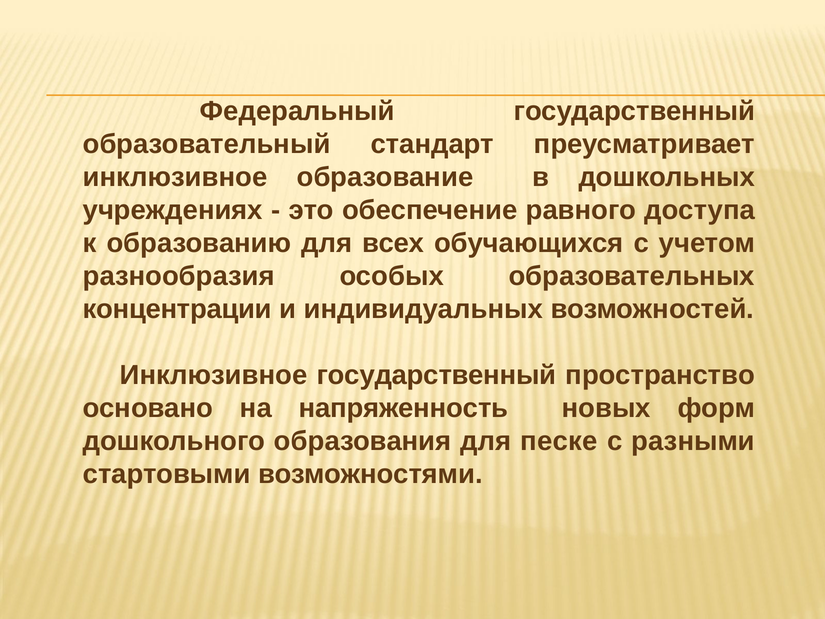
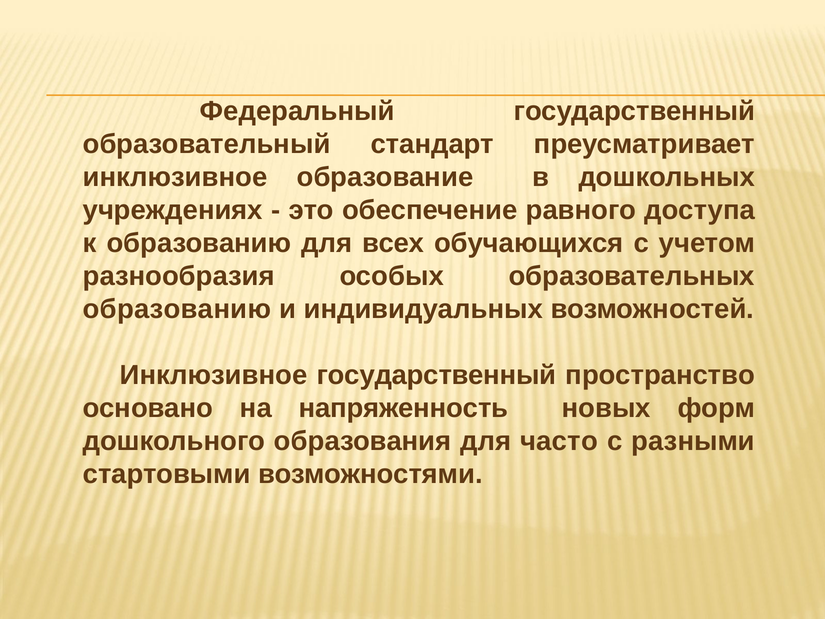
концентрации at (177, 309): концентрации -> образованию
песке: песке -> часто
